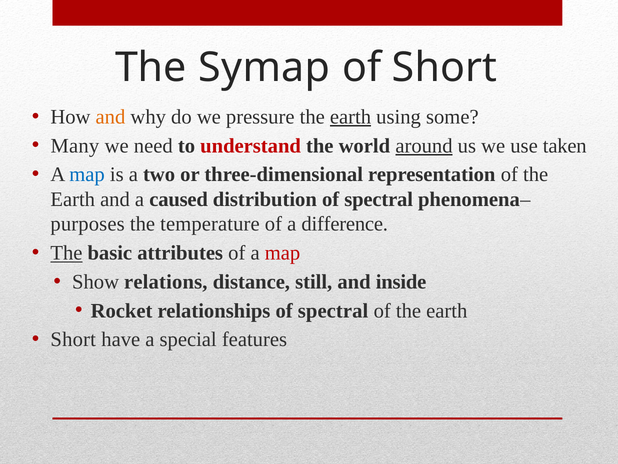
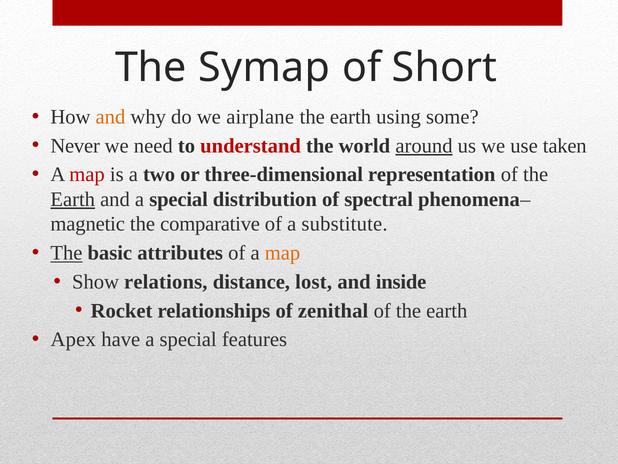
pressure: pressure -> airplane
earth at (351, 117) underline: present -> none
Many: Many -> Never
map at (87, 174) colour: blue -> red
Earth at (73, 199) underline: none -> present
and a caused: caused -> special
purposes: purposes -> magnetic
temperature: temperature -> comparative
difference: difference -> substitute
map at (283, 253) colour: red -> orange
still: still -> lost
relationships of spectral: spectral -> zenithal
Short at (73, 339): Short -> Apex
